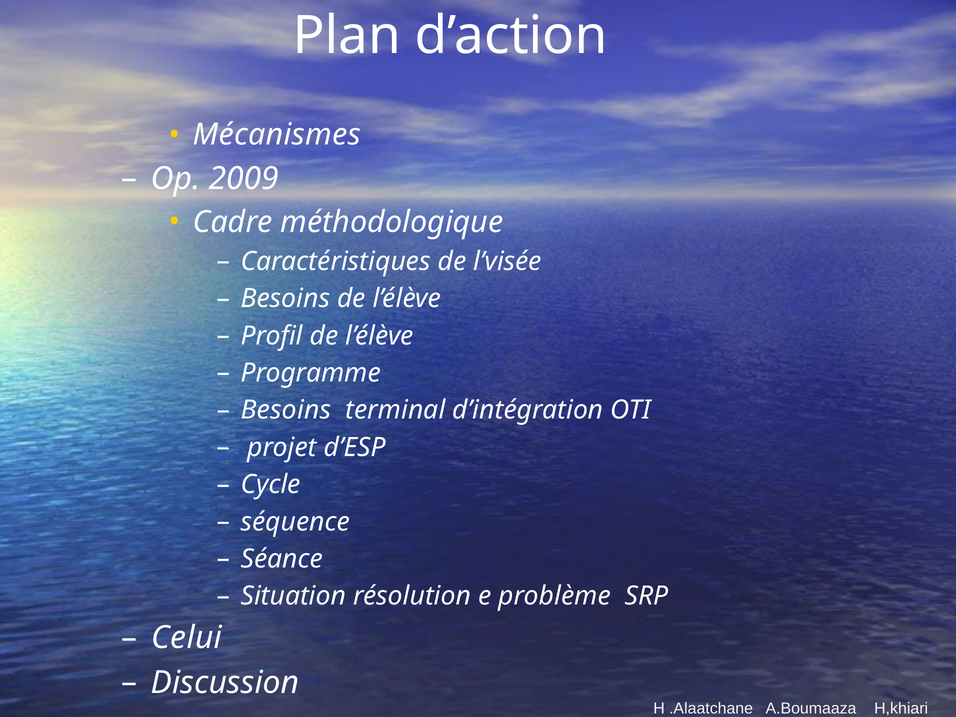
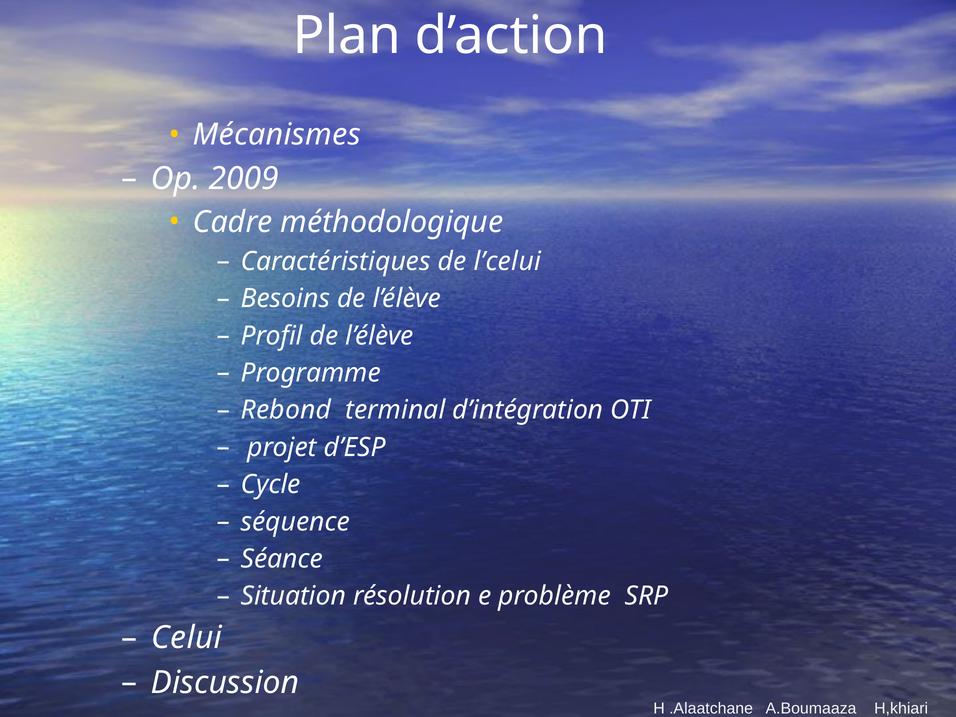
l’visée: l’visée -> l’celui
Besoins at (286, 410): Besoins -> Rebond
